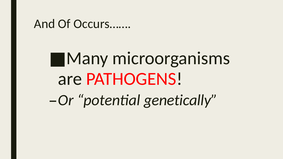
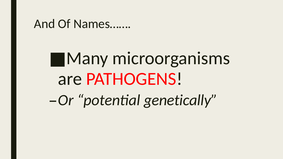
Occurs……: Occurs…… -> Names……
